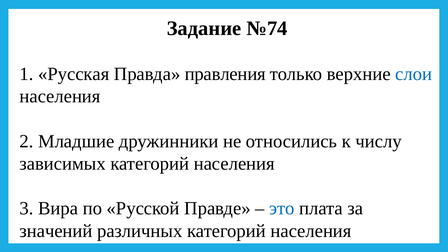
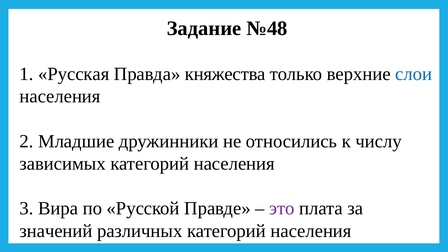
№74: №74 -> №48
правления: правления -> княжества
это colour: blue -> purple
